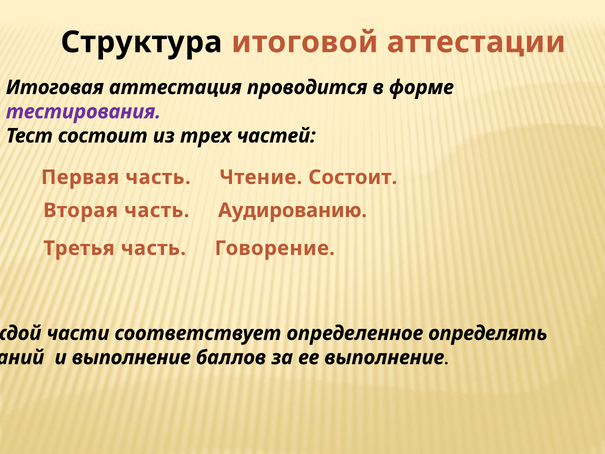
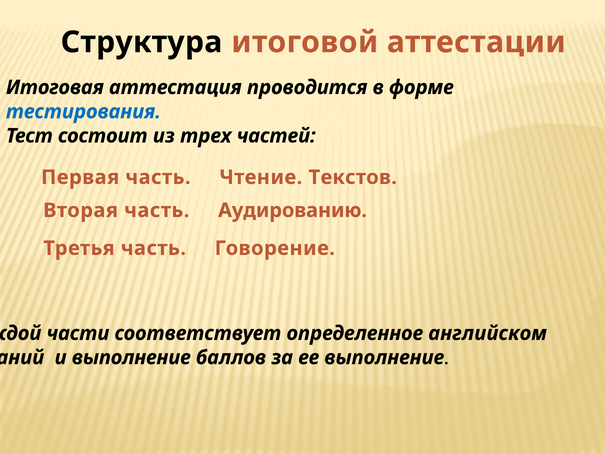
тестирования colour: purple -> blue
Чтение Состоит: Состоит -> Текстов
определять: определять -> английском
